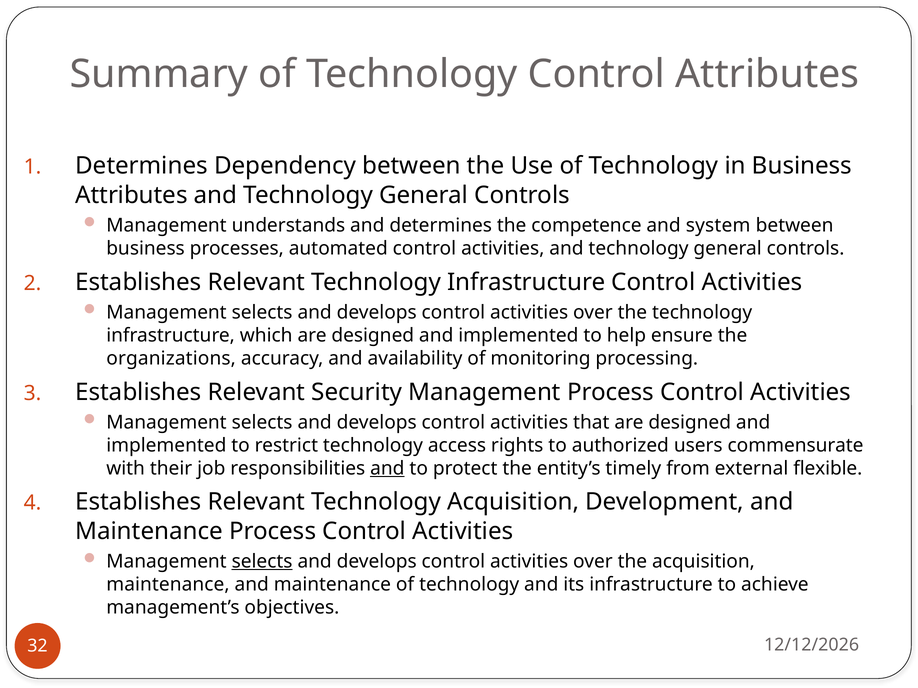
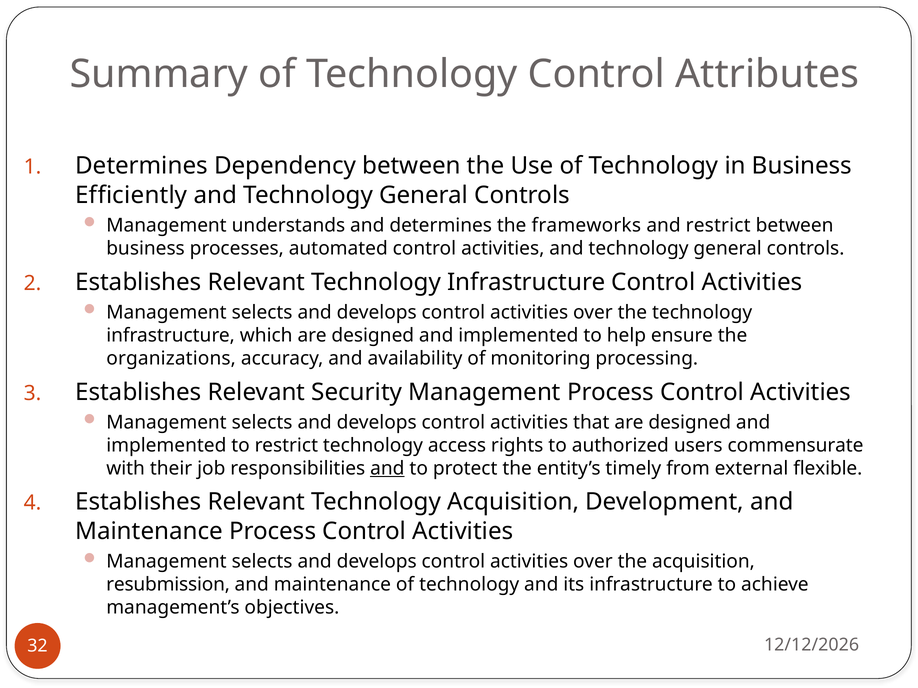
Attributes at (131, 195): Attributes -> Efficiently
competence: competence -> frameworks
and system: system -> restrict
selects at (262, 562) underline: present -> none
maintenance at (168, 585): maintenance -> resubmission
